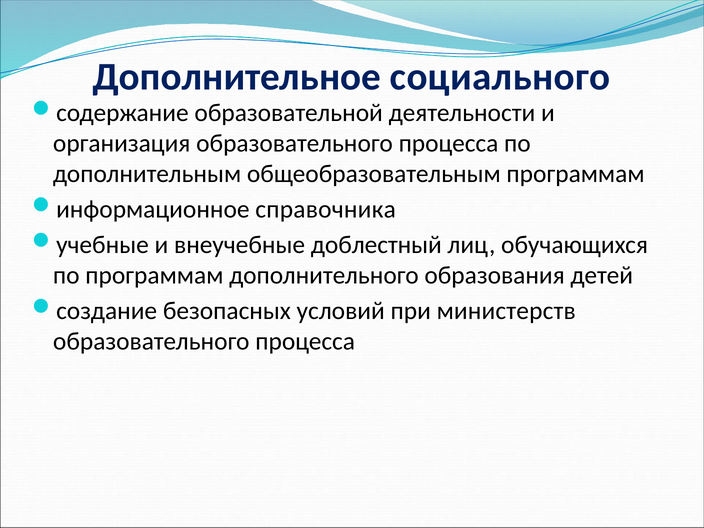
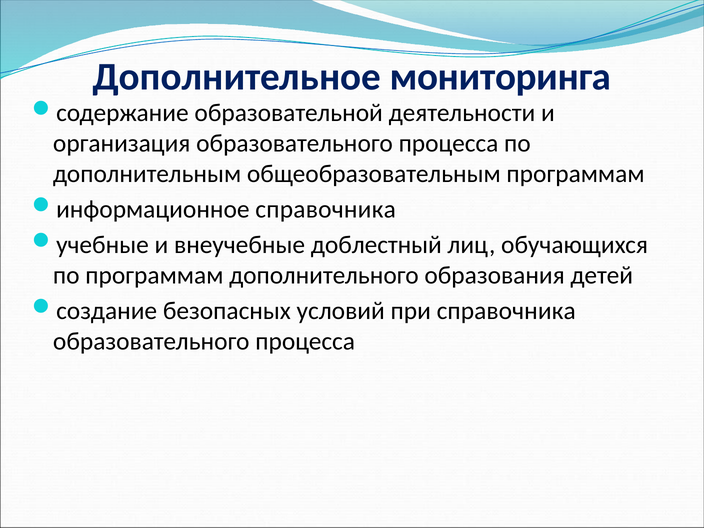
социального: социального -> мониторинга
при министерств: министерств -> справочника
